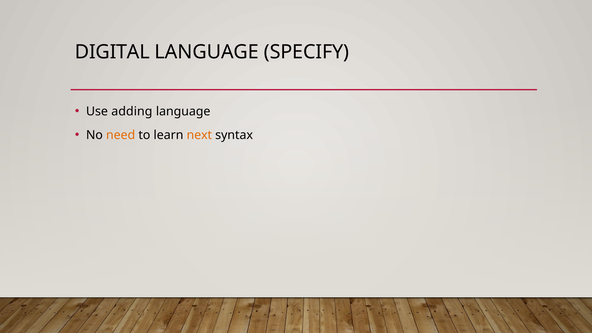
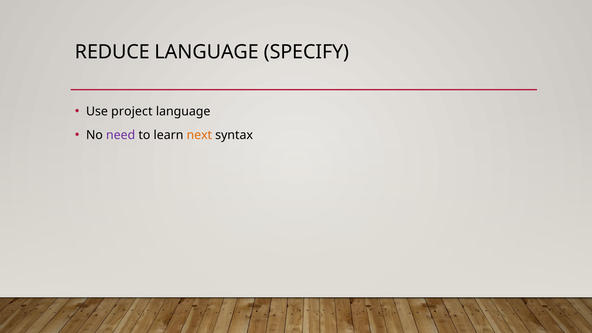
DIGITAL: DIGITAL -> REDUCE
adding: adding -> project
need colour: orange -> purple
